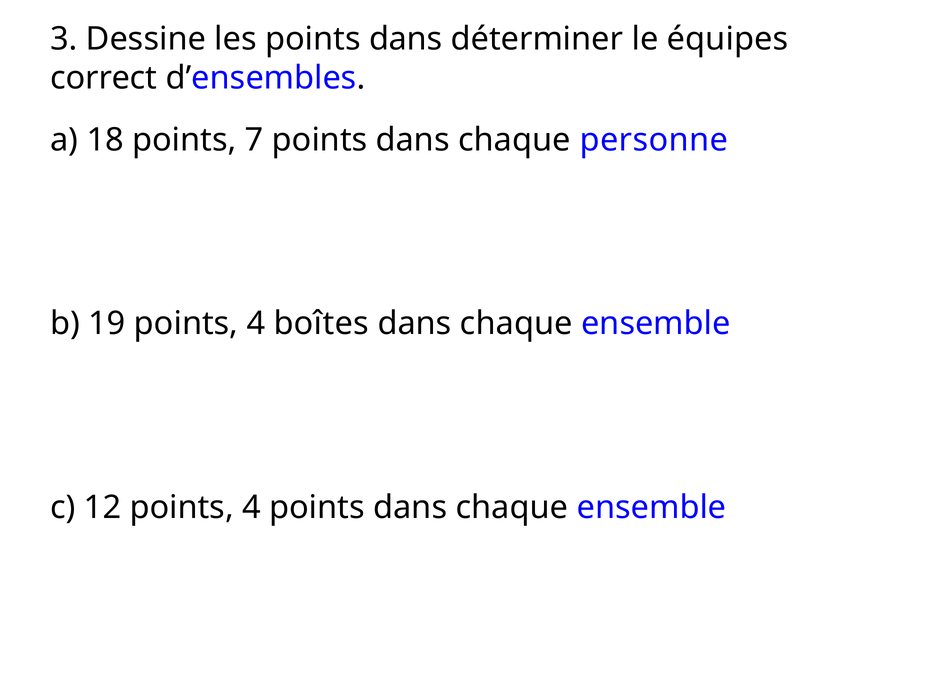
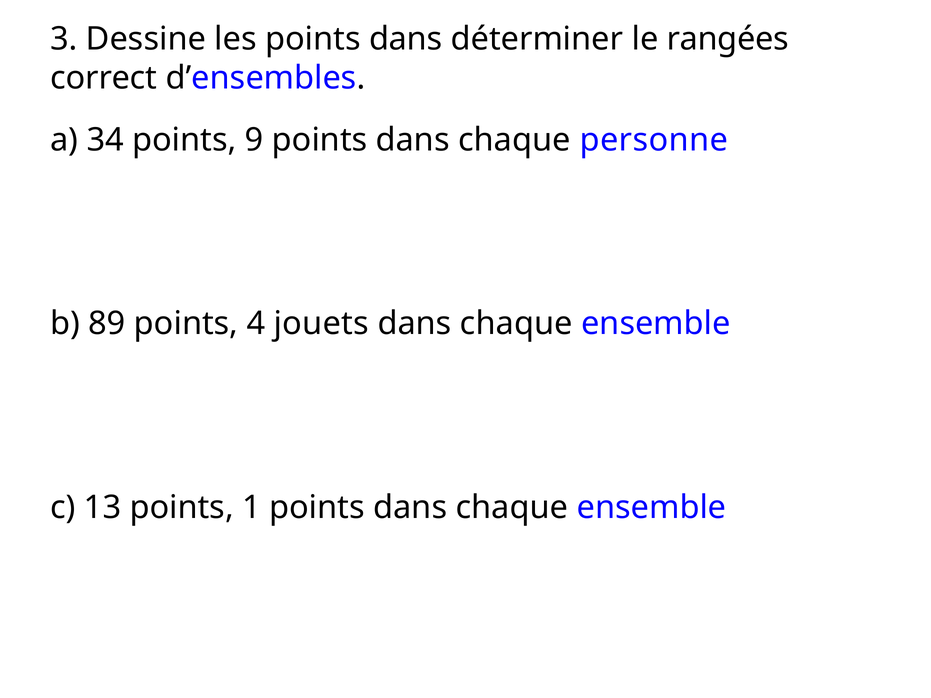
équipes: équipes -> rangées
18: 18 -> 34
7: 7 -> 9
19: 19 -> 89
boîtes: boîtes -> jouets
12: 12 -> 13
4 at (251, 508): 4 -> 1
